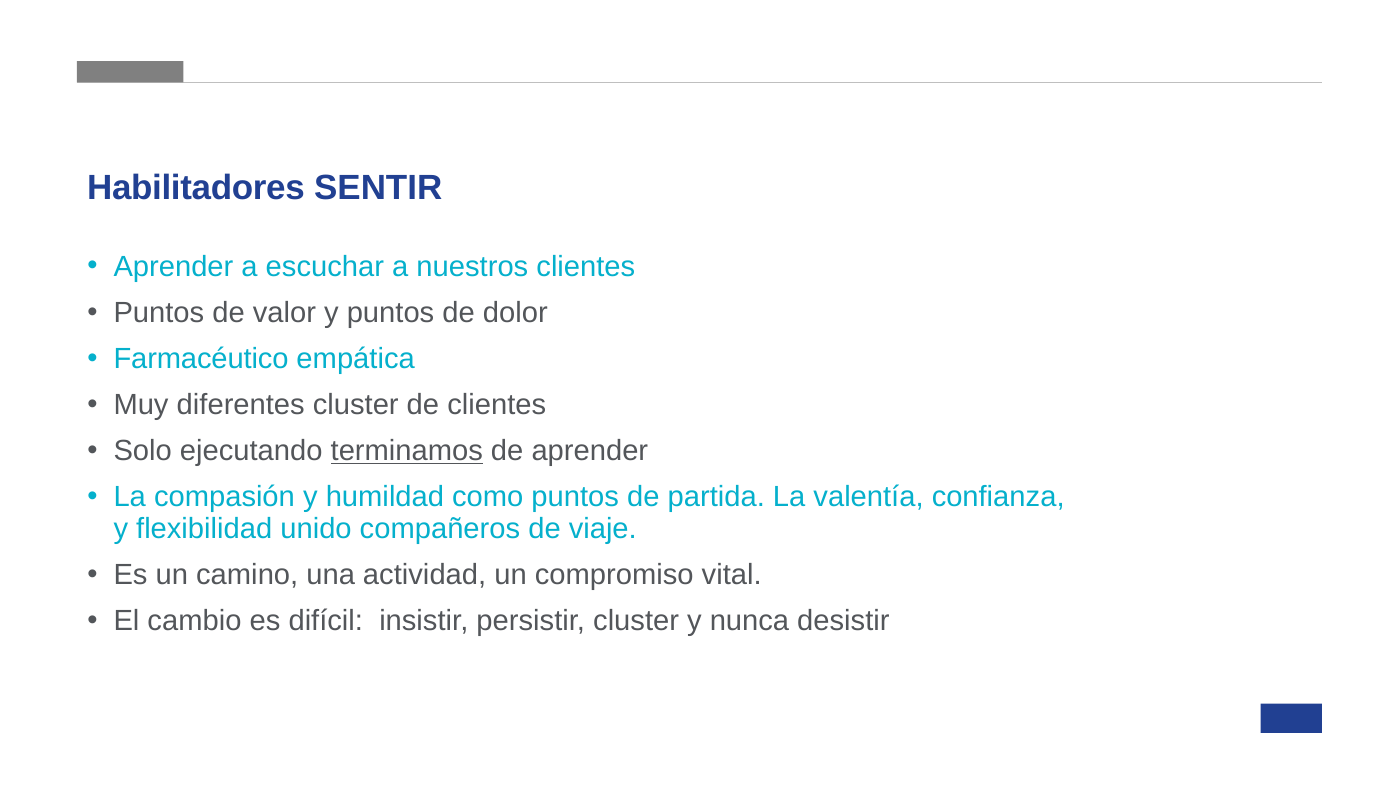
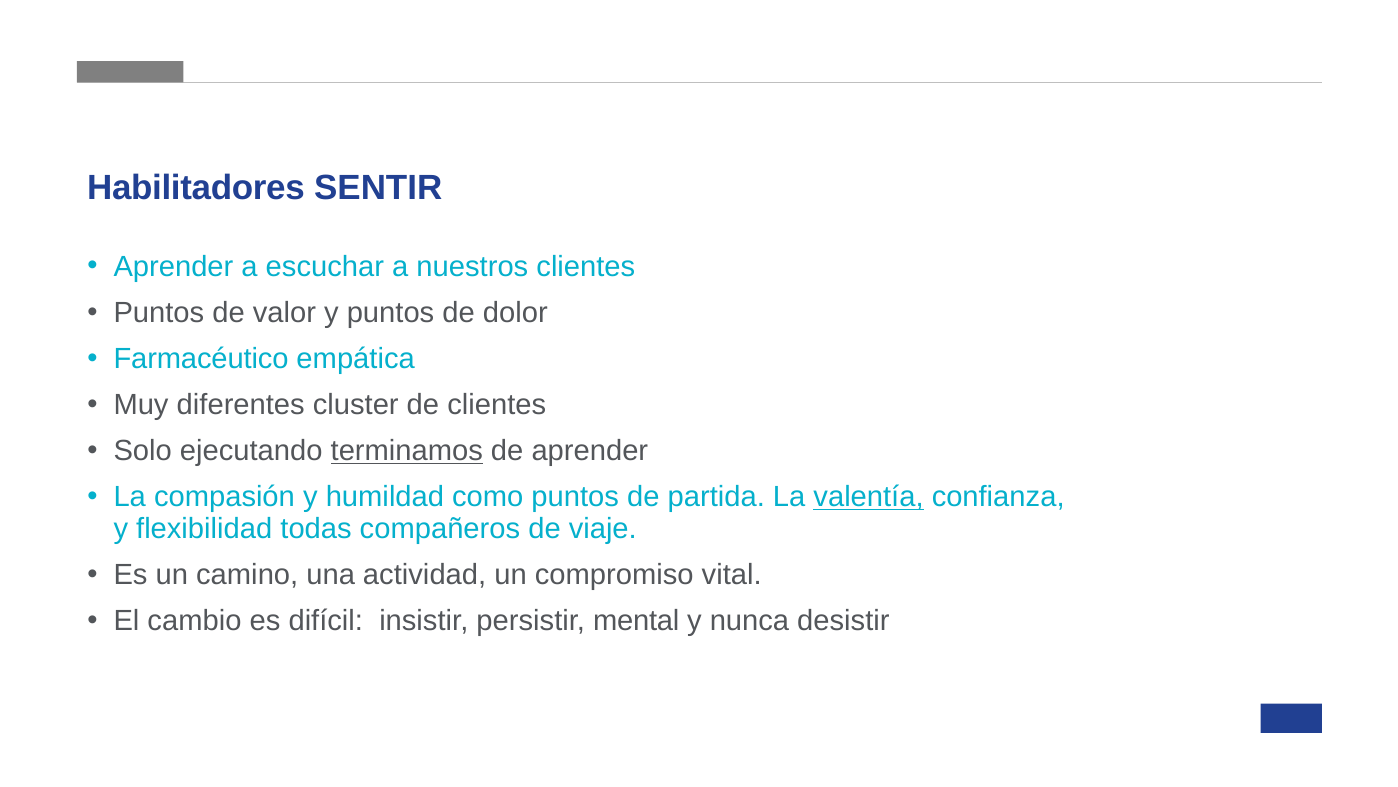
valentía underline: none -> present
unido: unido -> todas
persistir cluster: cluster -> mental
